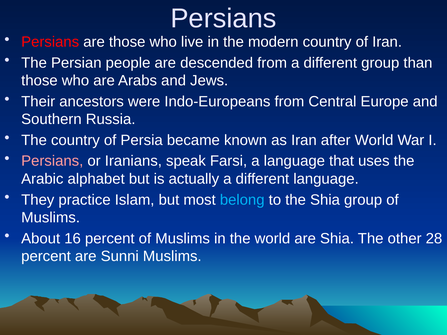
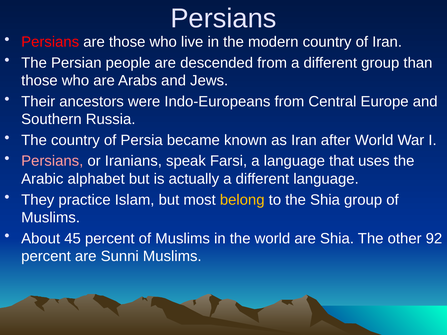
belong colour: light blue -> yellow
16: 16 -> 45
28: 28 -> 92
